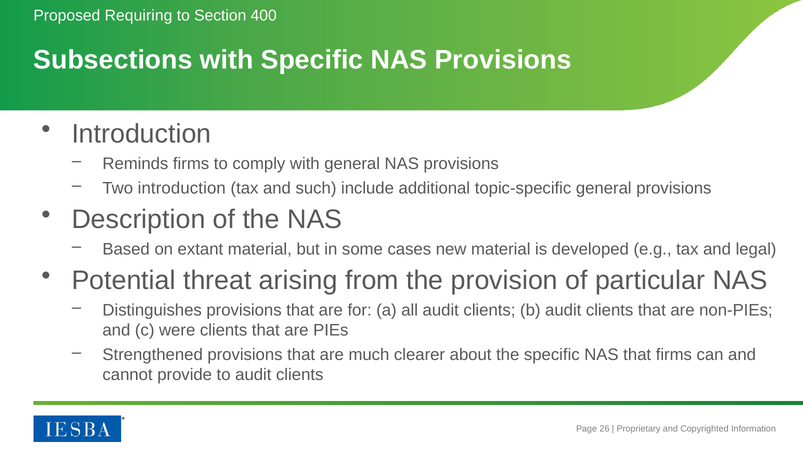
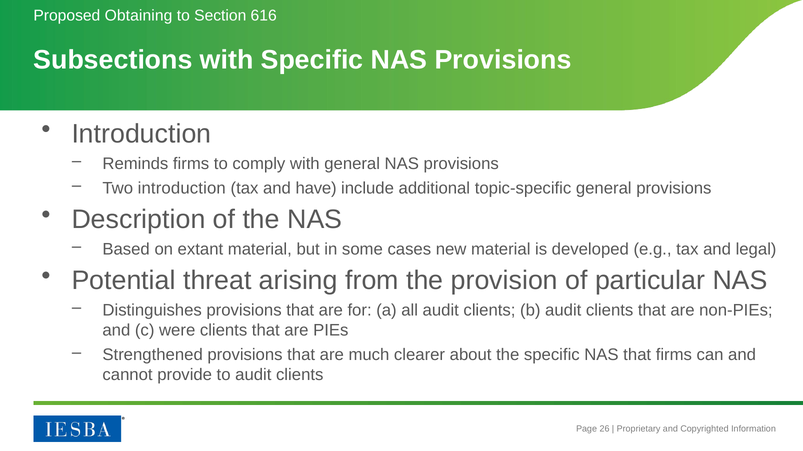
Requiring: Requiring -> Obtaining
400: 400 -> 616
such: such -> have
